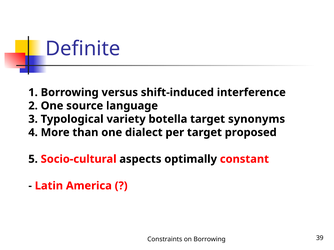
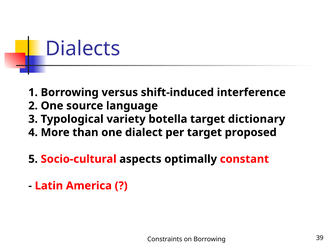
Definite: Definite -> Dialects
synonyms: synonyms -> dictionary
